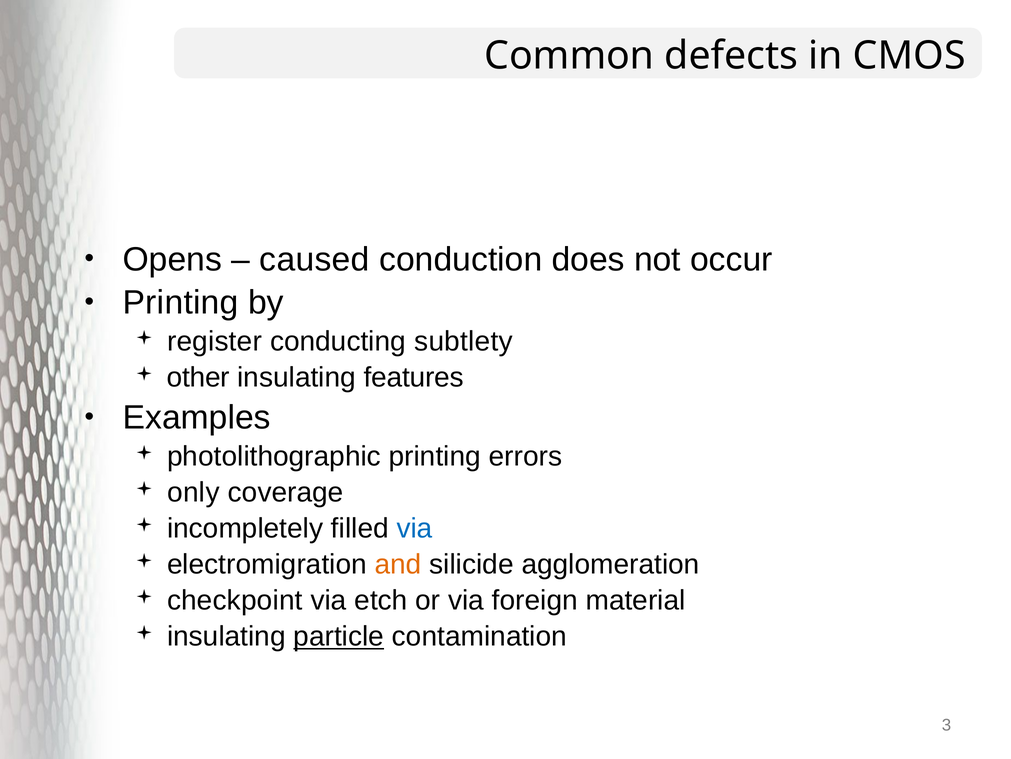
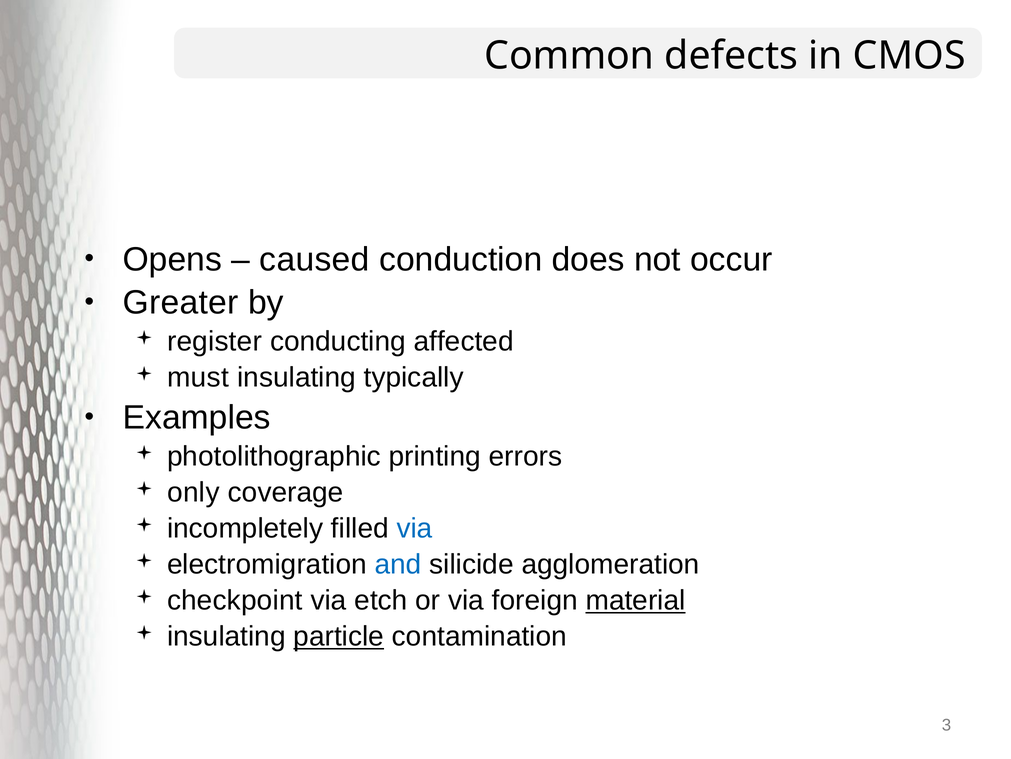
Printing at (181, 302): Printing -> Greater
subtlety: subtlety -> affected
other: other -> must
features: features -> typically
and colour: orange -> blue
material underline: none -> present
